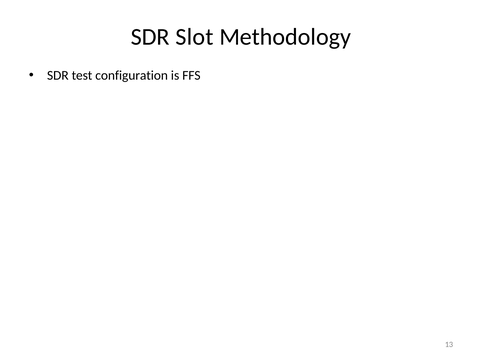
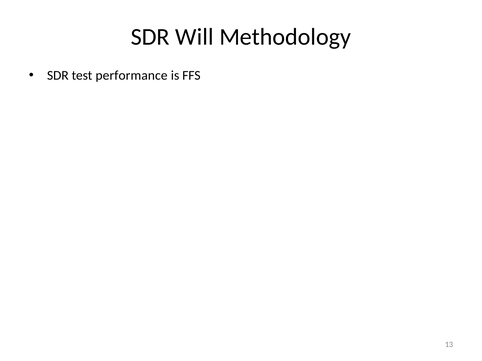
Slot: Slot -> Will
configuration: configuration -> performance
